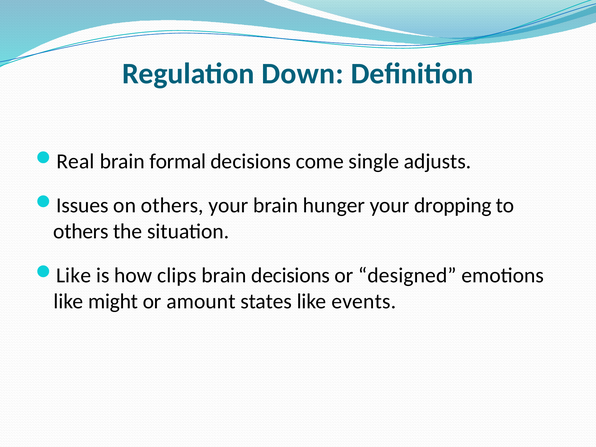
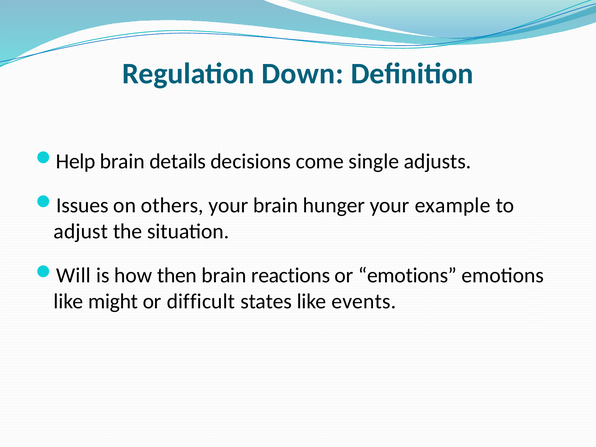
Real: Real -> Help
formal: formal -> details
dropping: dropping -> example
others at (81, 231): others -> adjust
Like at (74, 275): Like -> Will
clips: clips -> then
brain decisions: decisions -> reactions
or designed: designed -> emotions
amount: amount -> difficult
